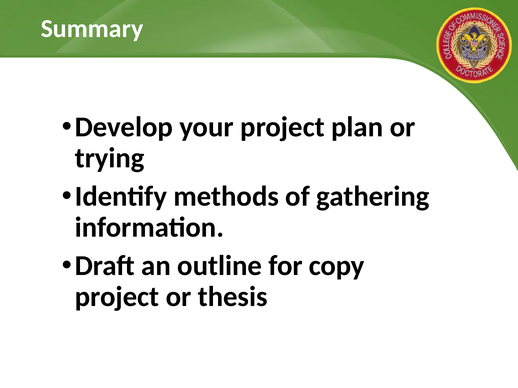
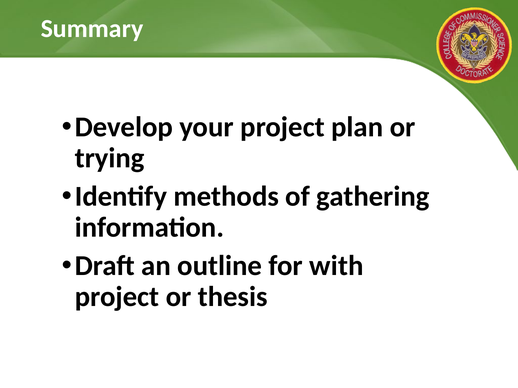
copy: copy -> with
